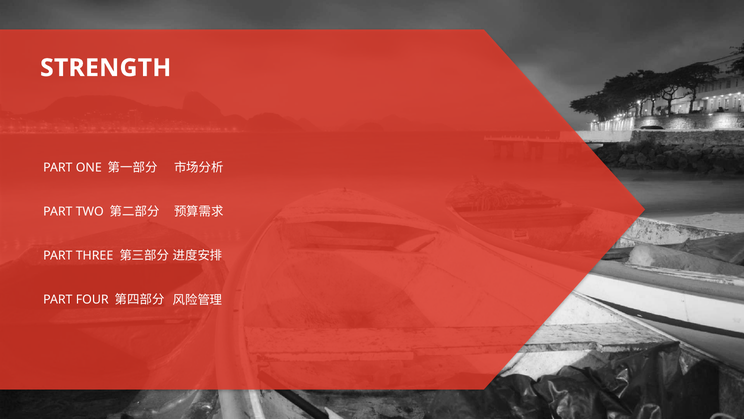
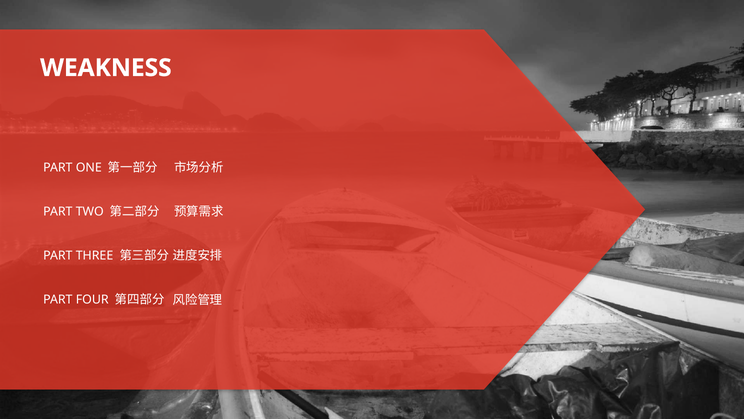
STRENGTH: STRENGTH -> WEAKNESS
